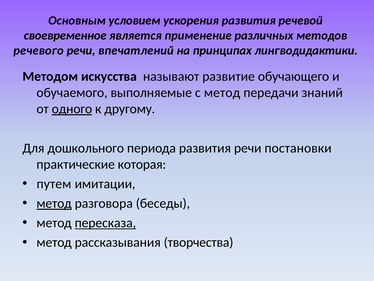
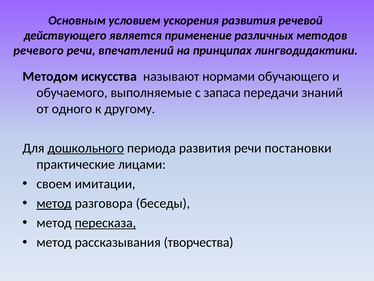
своевременное: своевременное -> действующего
развитие: развитие -> нормами
с метод: метод -> запаса
одного underline: present -> none
дошкольного underline: none -> present
которая: которая -> лицами
путем: путем -> своем
